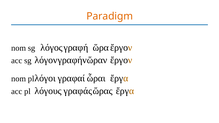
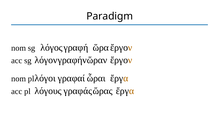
Paradigm colour: orange -> black
